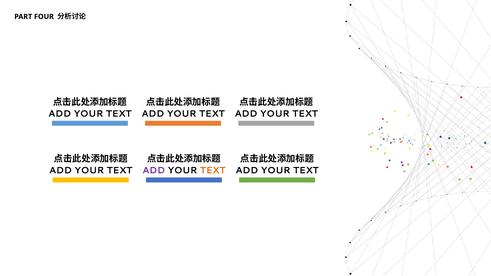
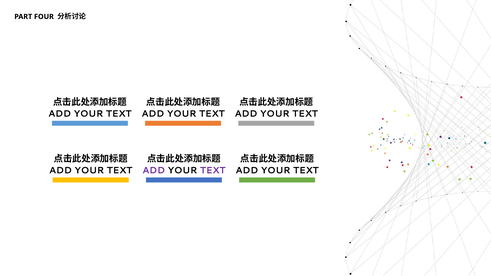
TEXT at (213, 171) colour: orange -> purple
